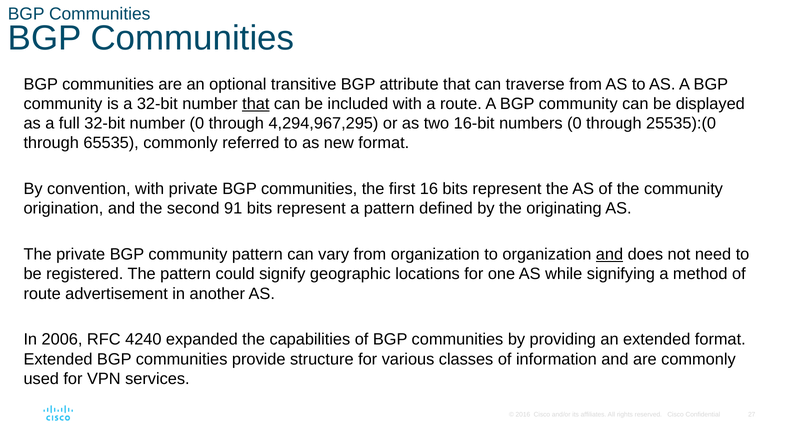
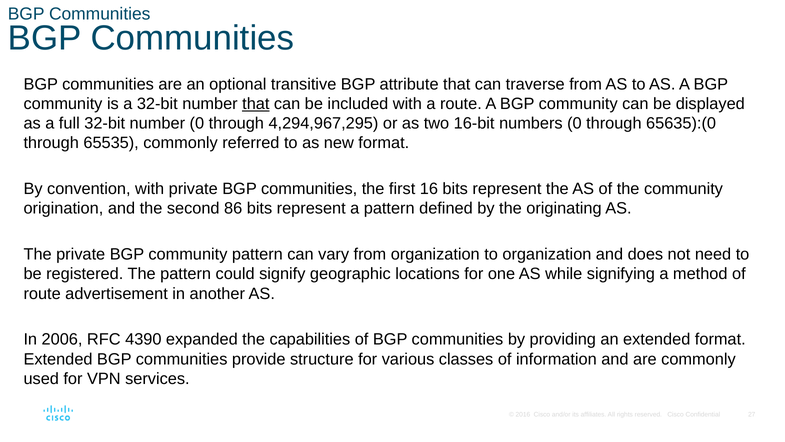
25535):(0: 25535):(0 -> 65635):(0
91: 91 -> 86
and at (609, 254) underline: present -> none
4240: 4240 -> 4390
